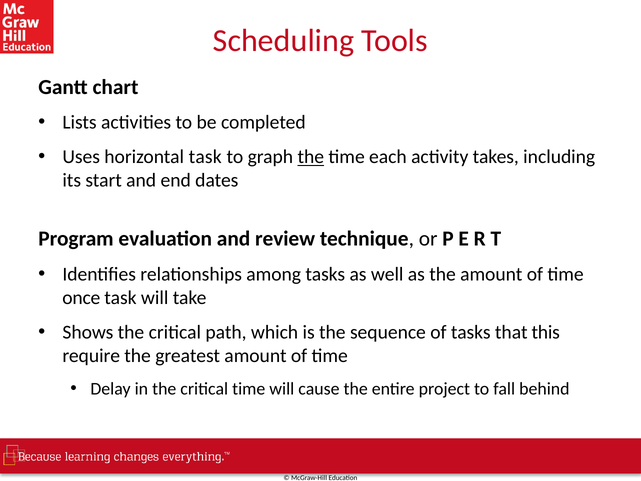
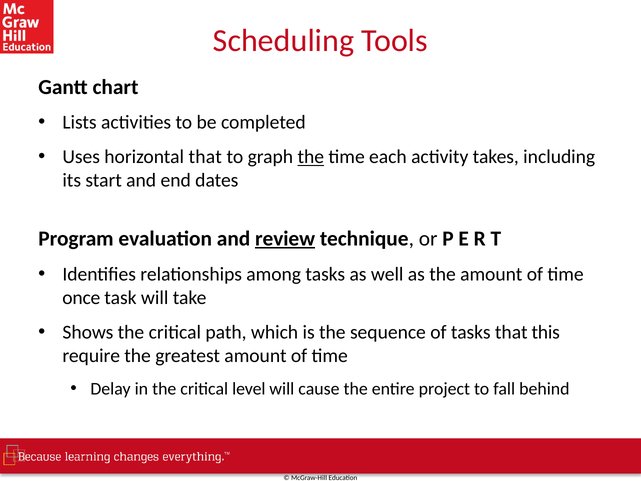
horizontal task: task -> that
review underline: none -> present
critical time: time -> level
